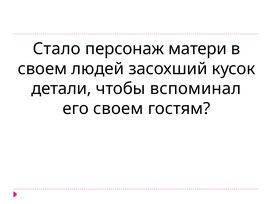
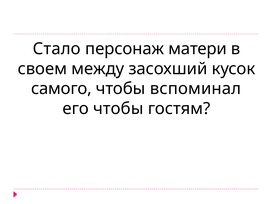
людей: людей -> между
детали: детали -> самого
его своем: своем -> чтобы
